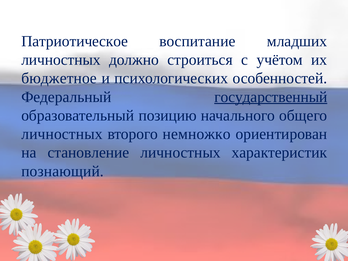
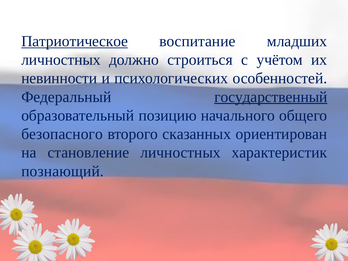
Патриотическое underline: none -> present
бюджетное: бюджетное -> невинности
личностных at (62, 134): личностных -> безопасного
немножко: немножко -> сказанных
